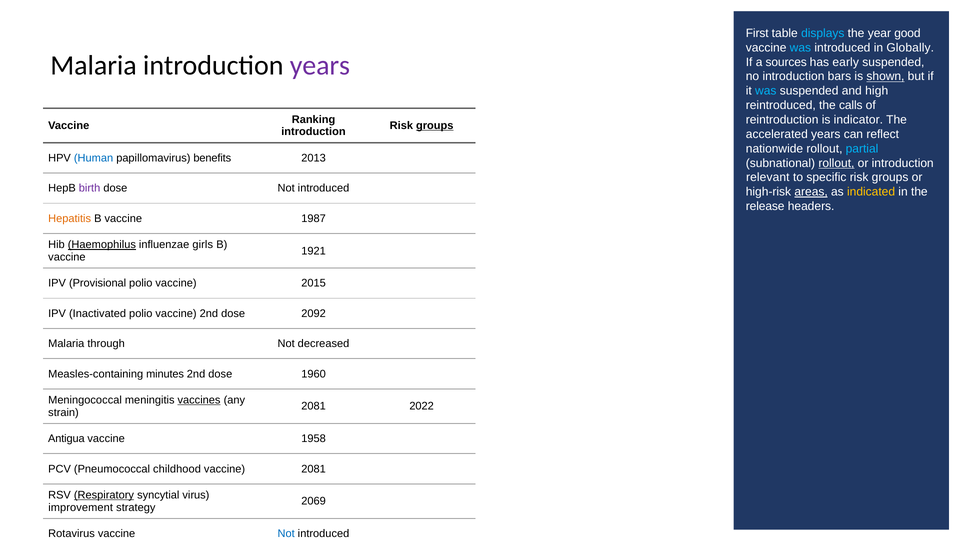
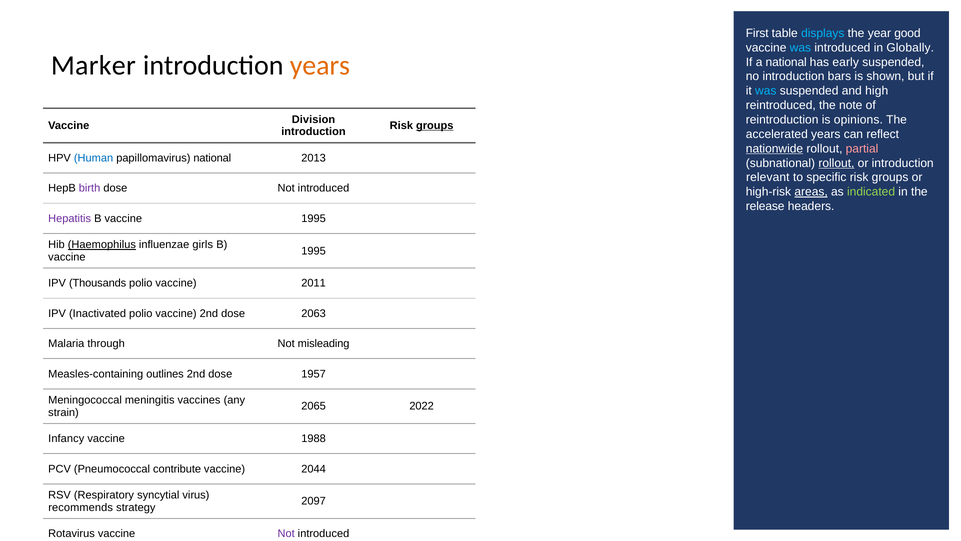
Malaria at (94, 66): Malaria -> Marker
years at (320, 66) colour: purple -> orange
a sources: sources -> national
shown underline: present -> none
calls: calls -> note
indicator: indicator -> opinions
Ranking: Ranking -> Division
nationwide underline: none -> present
partial colour: light blue -> pink
papillomavirus benefits: benefits -> national
indicated colour: yellow -> light green
Hepatitis colour: orange -> purple
1987 at (314, 218): 1987 -> 1995
1921 at (314, 251): 1921 -> 1995
Provisional: Provisional -> Thousands
2015: 2015 -> 2011
2092: 2092 -> 2063
decreased: decreased -> misleading
minutes: minutes -> outlines
1960: 1960 -> 1957
vaccines underline: present -> none
2081 at (314, 406): 2081 -> 2065
Antigua: Antigua -> Infancy
1958: 1958 -> 1988
childhood: childhood -> contribute
vaccine 2081: 2081 -> 2044
Respiratory underline: present -> none
2069: 2069 -> 2097
improvement: improvement -> recommends
Not at (286, 533) colour: blue -> purple
